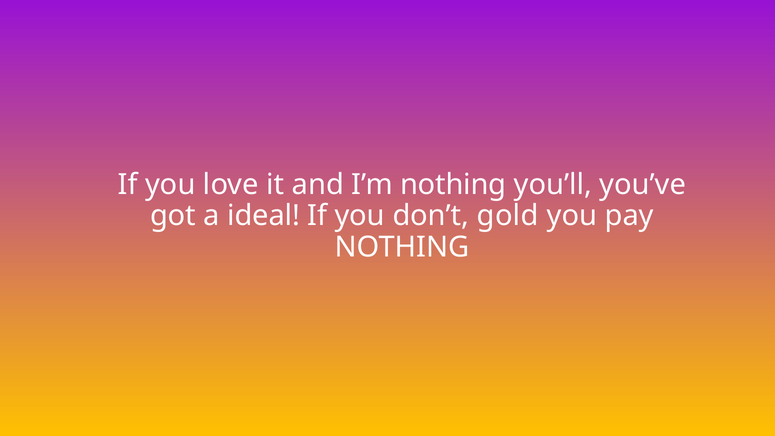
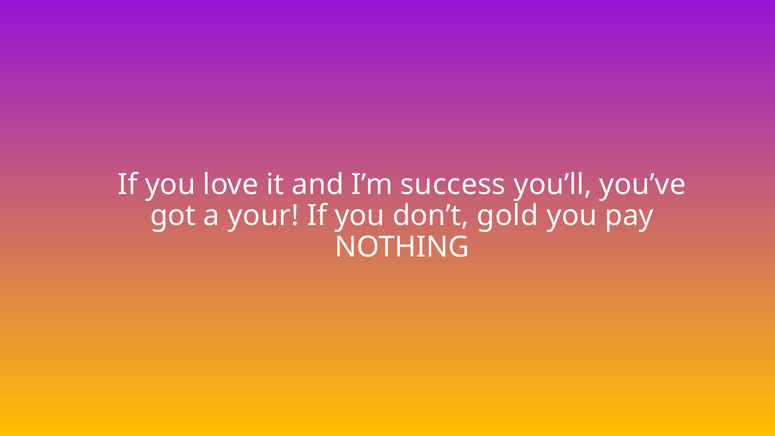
I’m nothing: nothing -> success
ideal: ideal -> your
